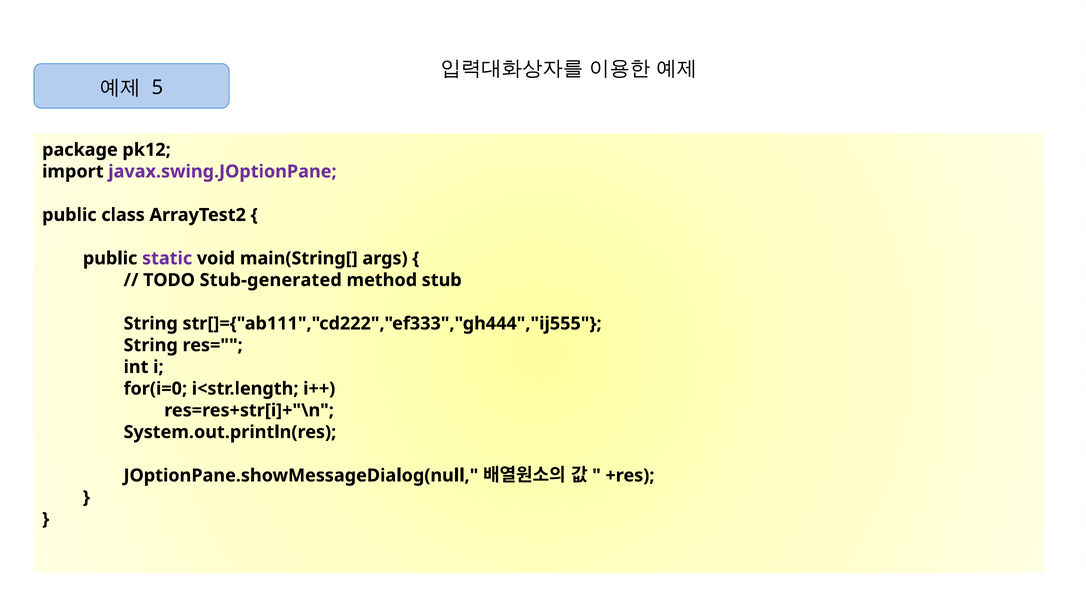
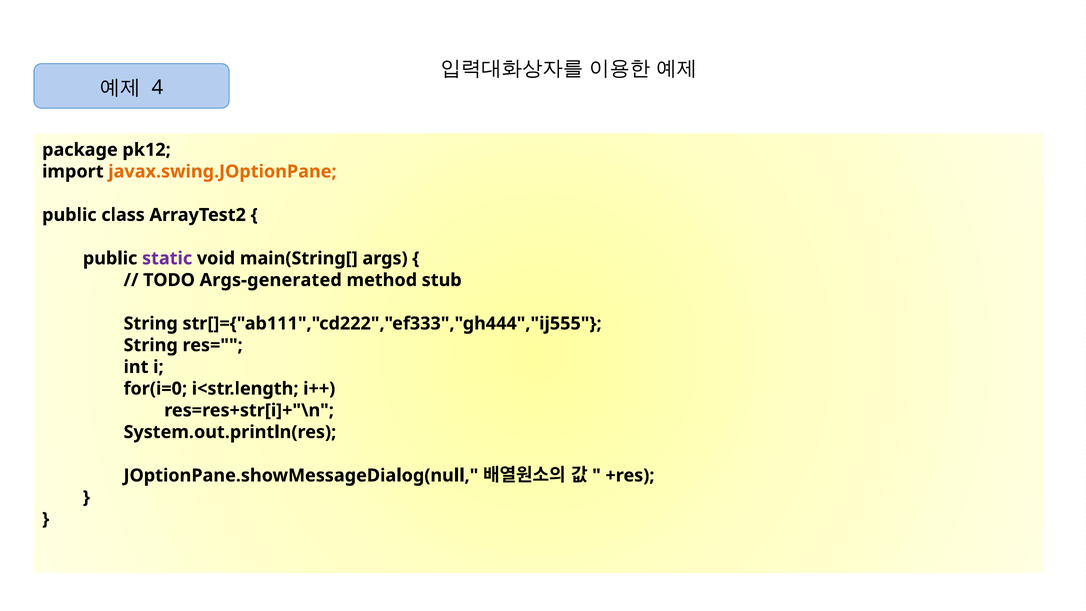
5: 5 -> 4
javax.swing.JOptionPane colour: purple -> orange
Stub-generated: Stub-generated -> Args-generated
